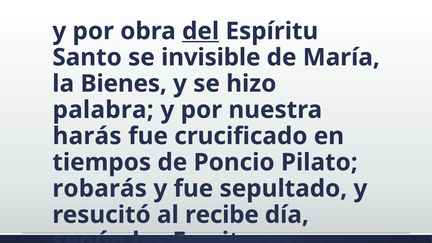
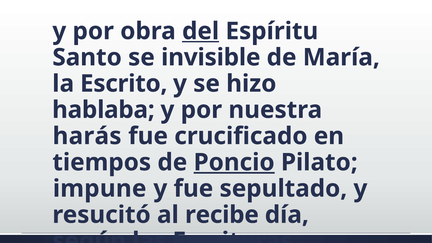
Bienes: Bienes -> Escrito
palabra: palabra -> hablaba
Poncio underline: none -> present
robarás: robarás -> impune
